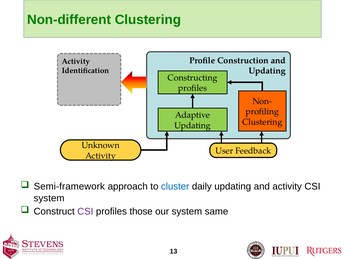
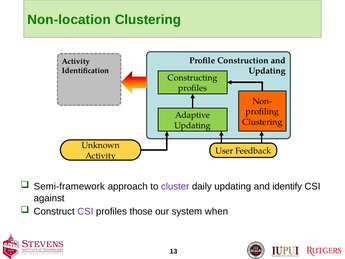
Non-different: Non-different -> Non-location
cluster colour: blue -> purple
and activity: activity -> identify
system at (49, 198): system -> against
same: same -> when
